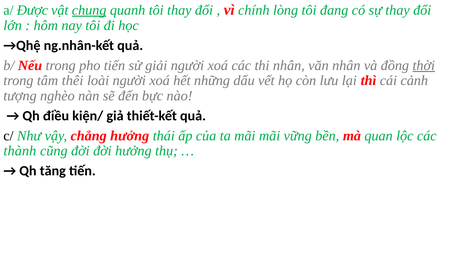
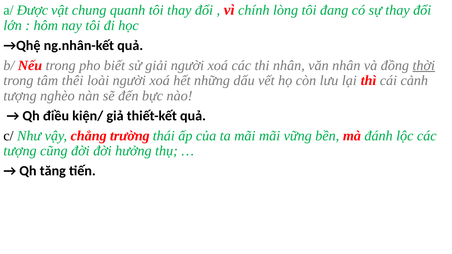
chung underline: present -> none
pho tiến: tiến -> biết
chẳng hưởng: hưởng -> trường
quan: quan -> đánh
thành at (20, 151): thành -> tượng
